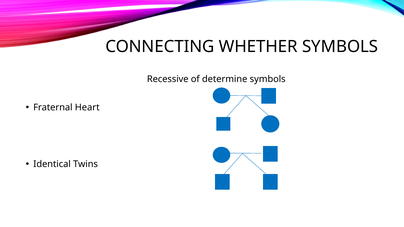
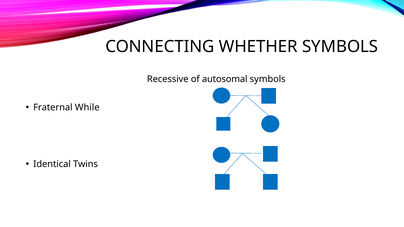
determine: determine -> autosomal
Heart: Heart -> While
